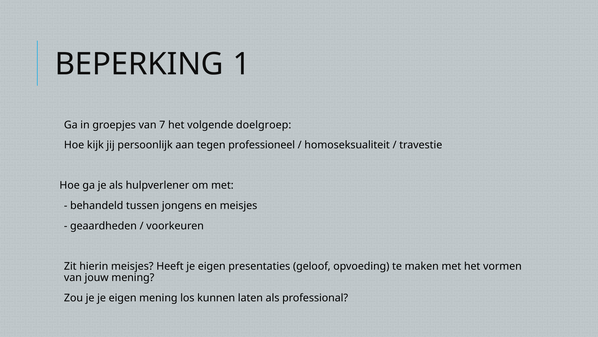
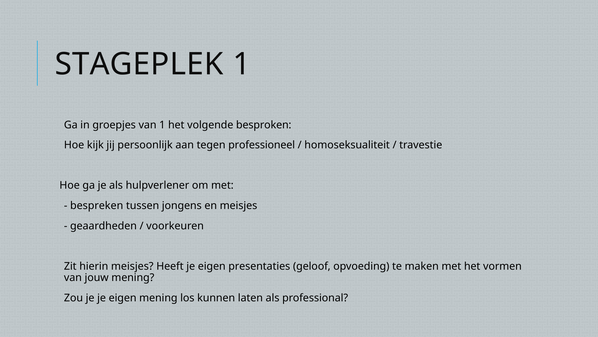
BEPERKING: BEPERKING -> STAGEPLEK
van 7: 7 -> 1
doelgroep: doelgroep -> besproken
behandeld: behandeld -> bespreken
